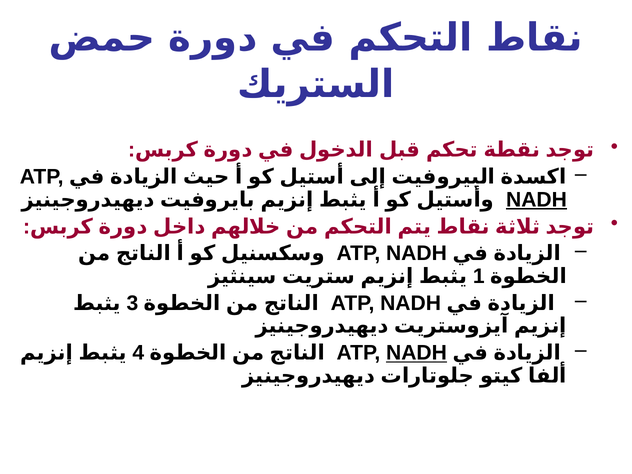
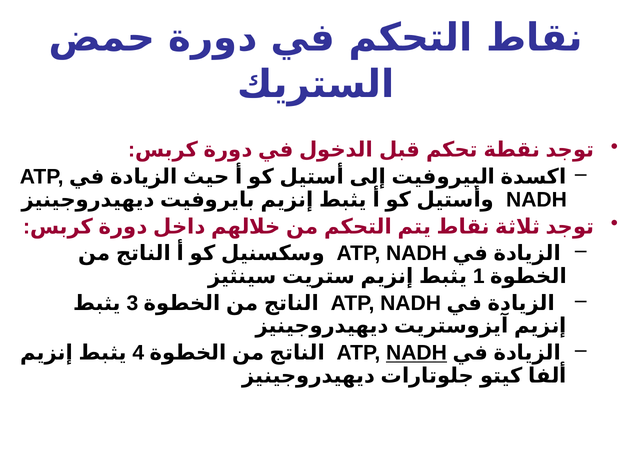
NADH at (536, 200) underline: present -> none
